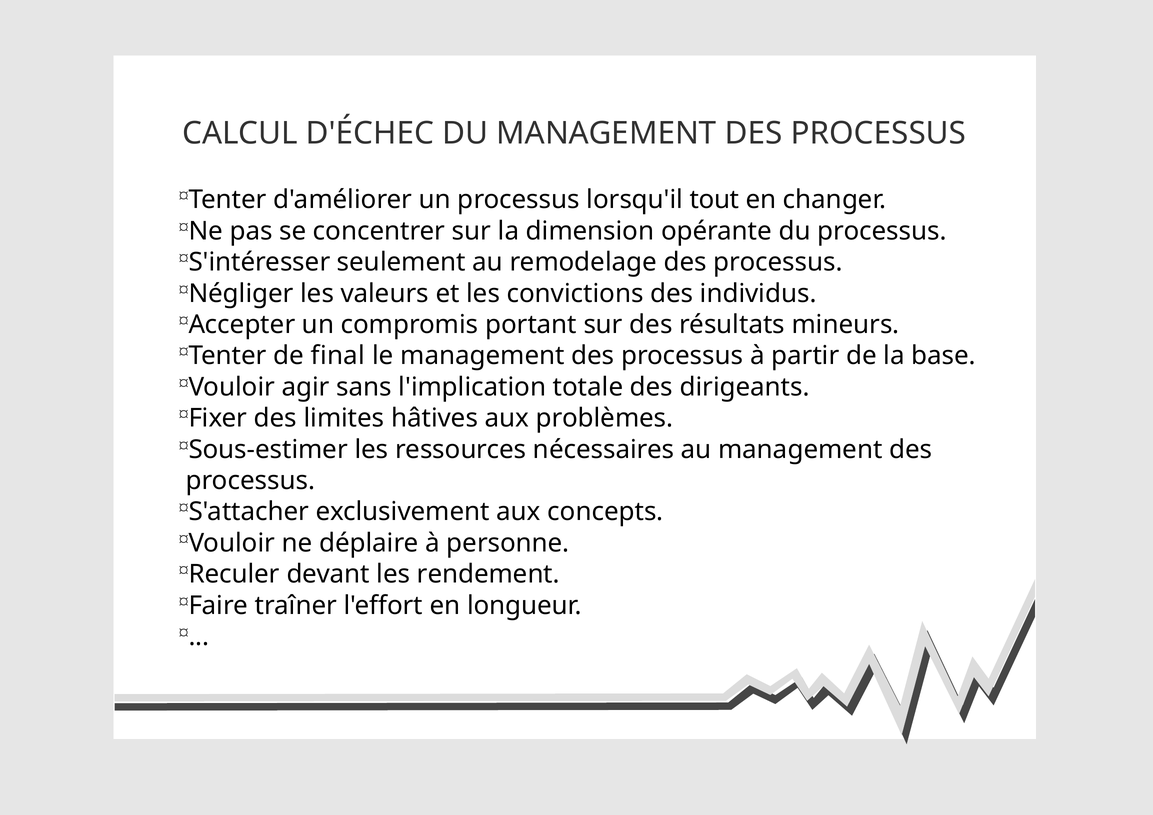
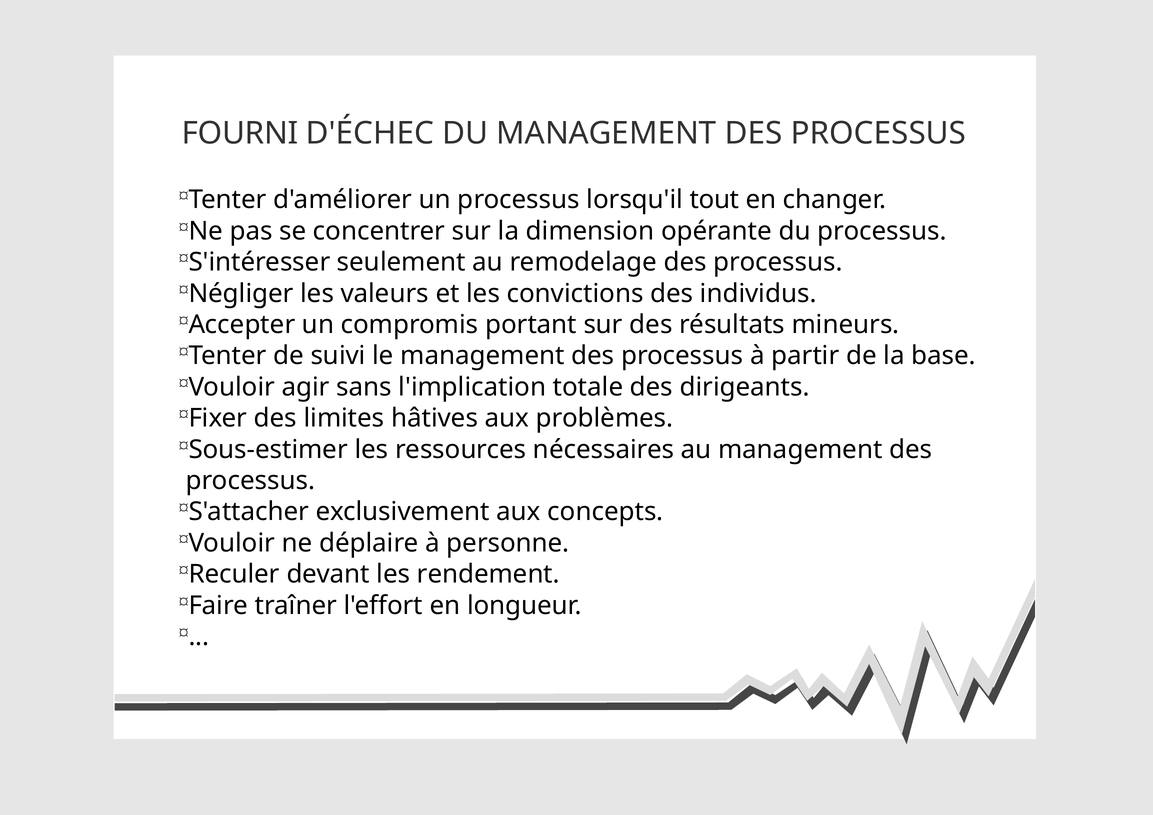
CALCUL: CALCUL -> FOURNI
final: final -> suivi
